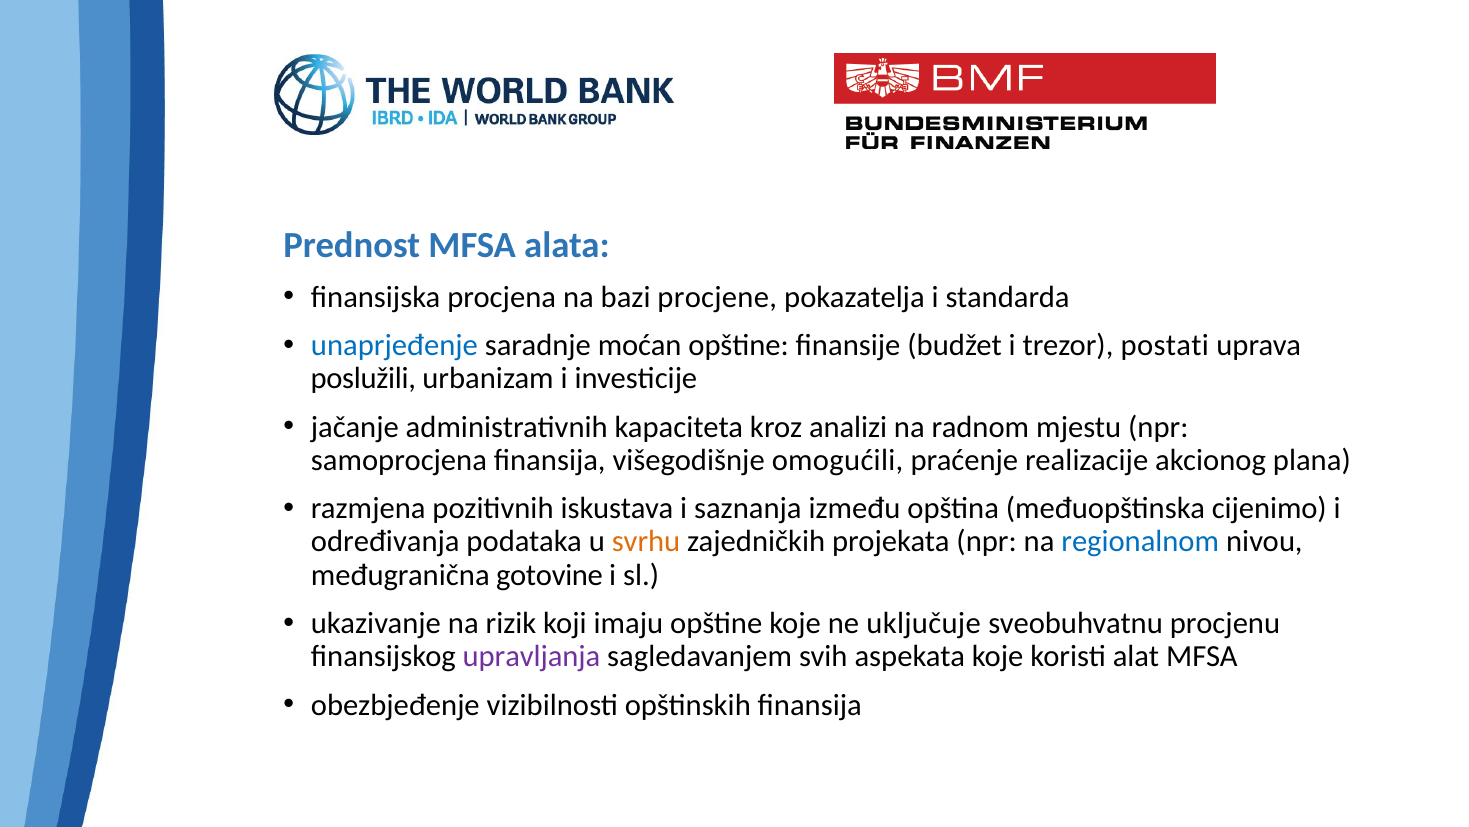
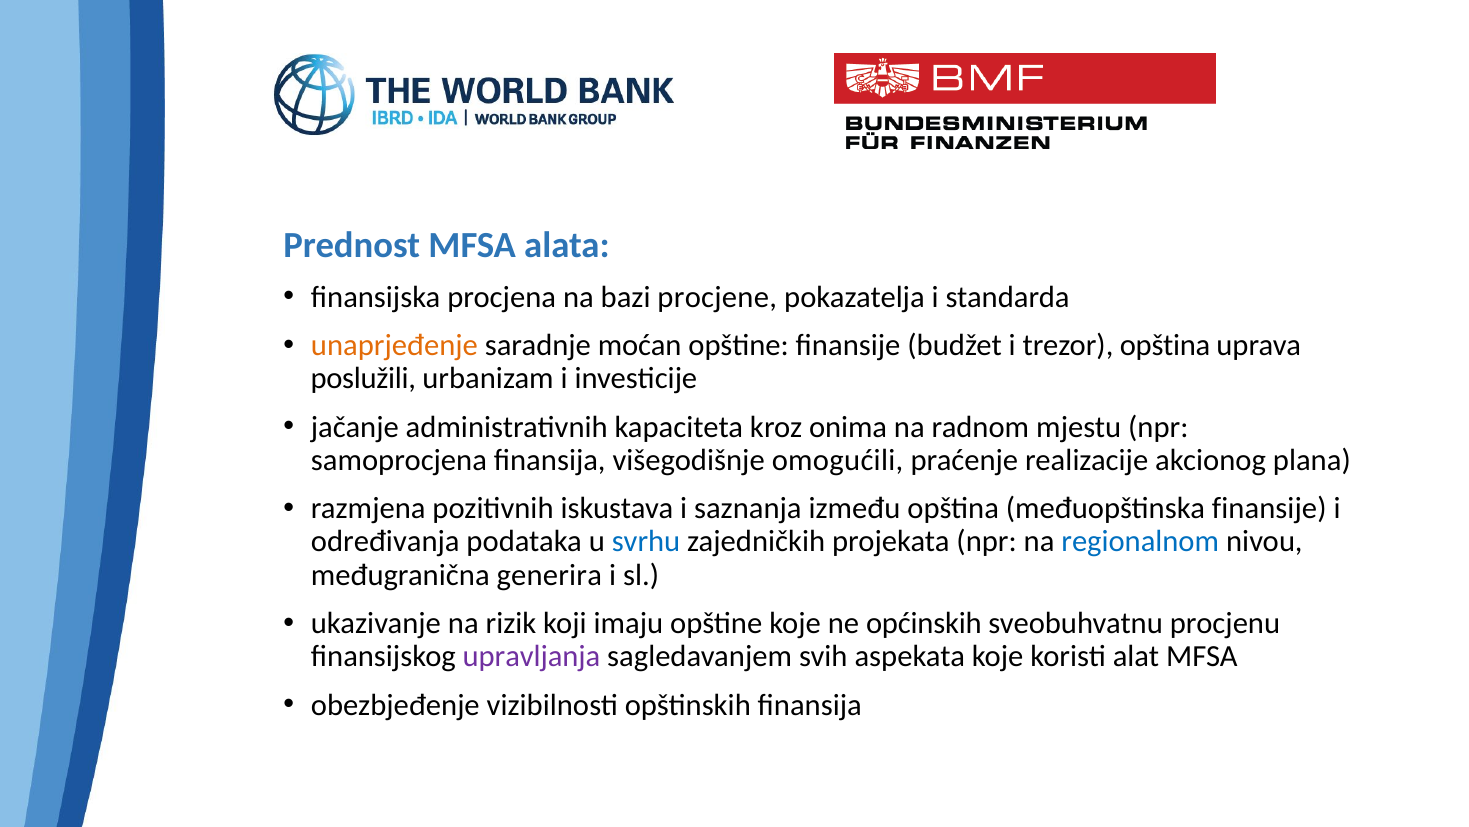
unaprjeđenje colour: blue -> orange
trezor postati: postati -> opština
analizi: analizi -> onima
međuopštinska cijenimo: cijenimo -> finansije
svrhu colour: orange -> blue
gotovine: gotovine -> generira
uključuje: uključuje -> općinskih
